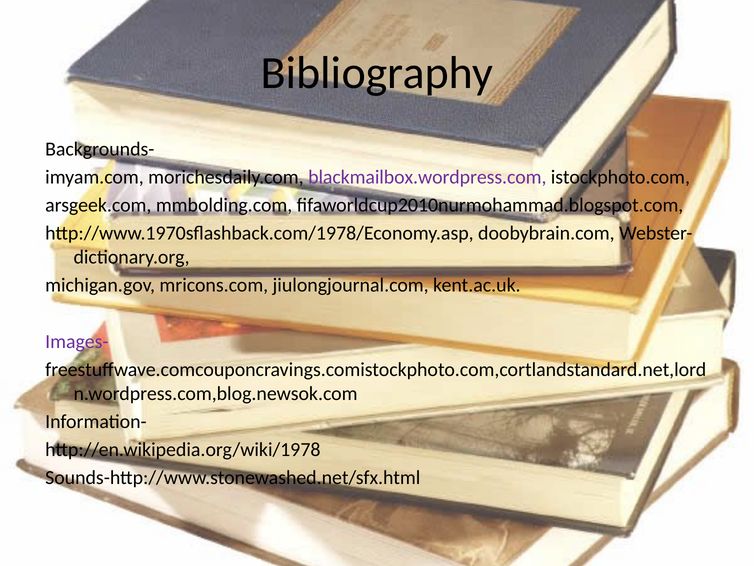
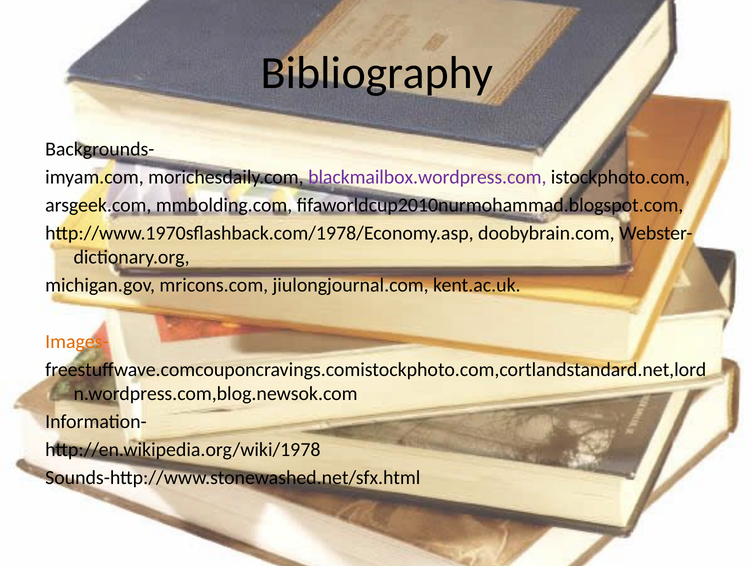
Images- colour: purple -> orange
